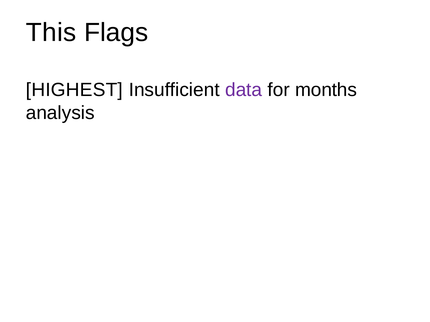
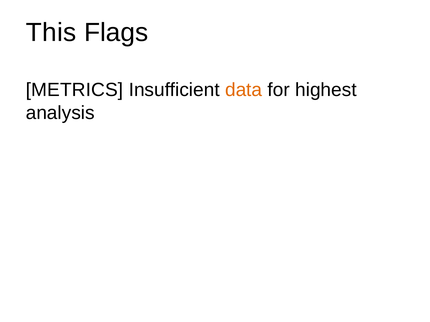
HIGHEST: HIGHEST -> METRICS
data colour: purple -> orange
months: months -> highest
